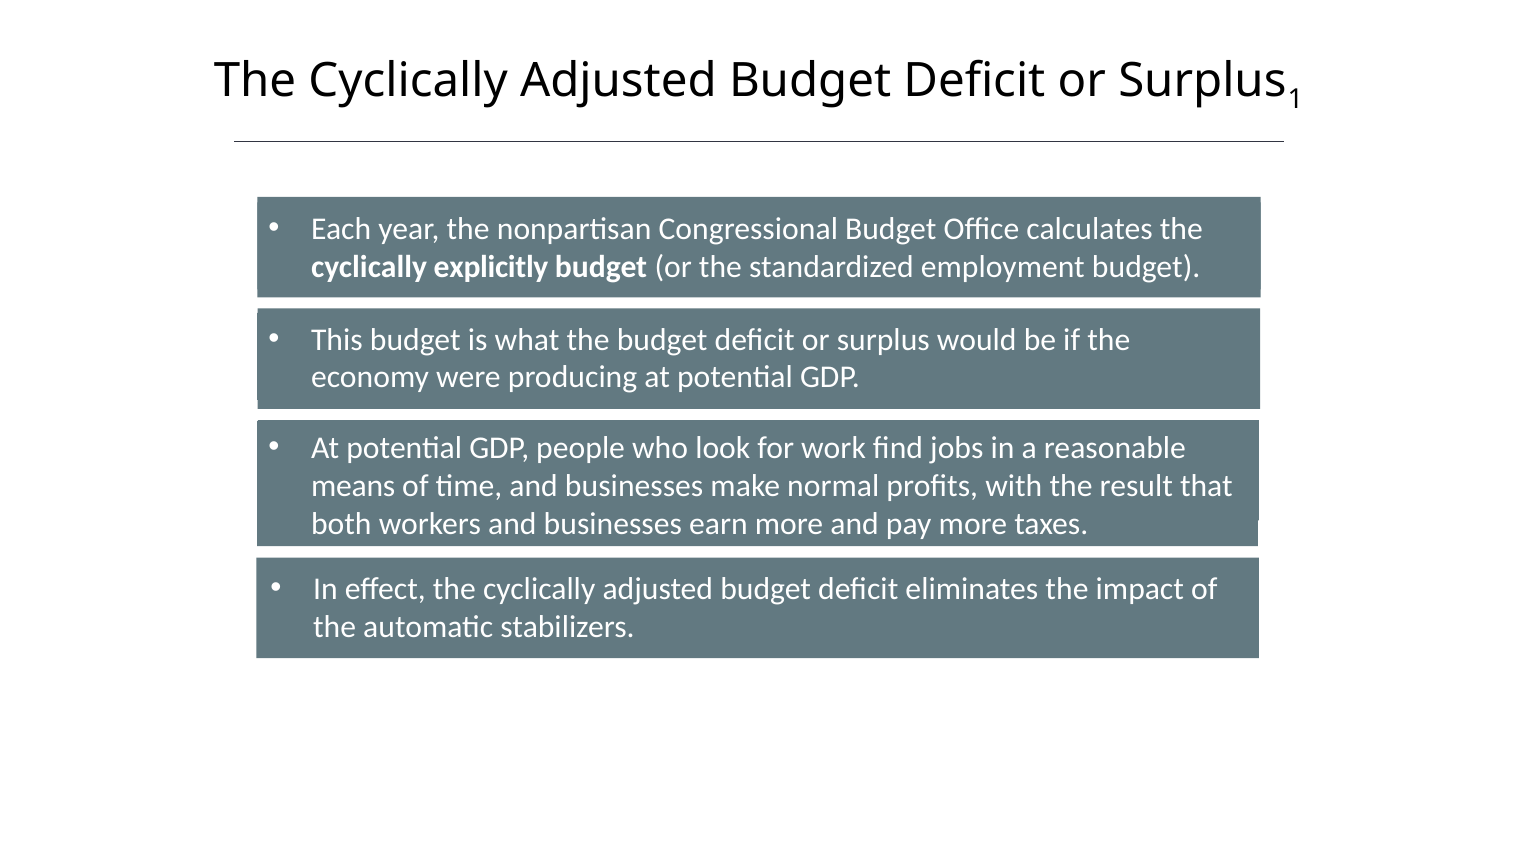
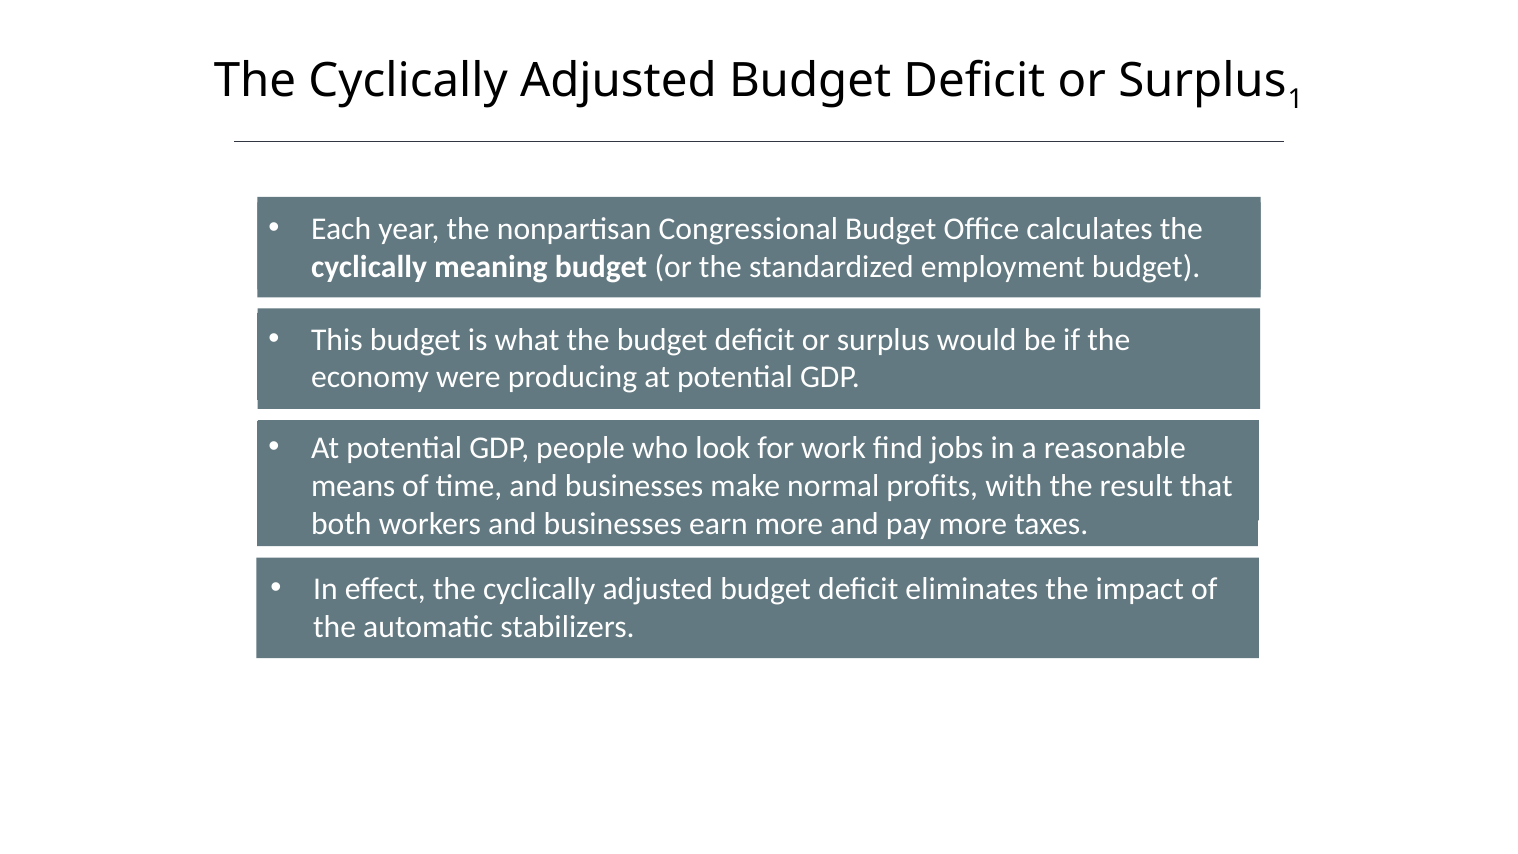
explicitly: explicitly -> meaning
